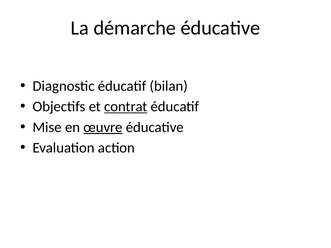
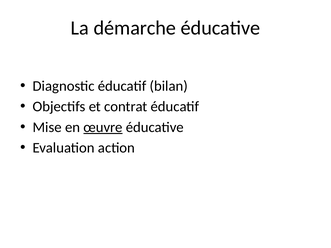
contrat underline: present -> none
